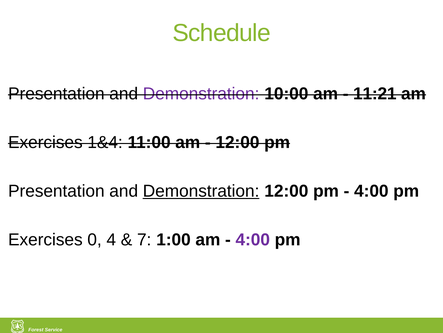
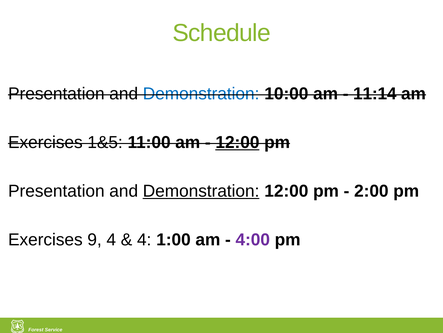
Demonstration at (201, 93) colour: purple -> blue
11:21: 11:21 -> 11:14
1&4: 1&4 -> 1&5
12:00 at (237, 142) underline: none -> present
4:00 at (371, 191): 4:00 -> 2:00
0: 0 -> 9
7 at (144, 239): 7 -> 4
